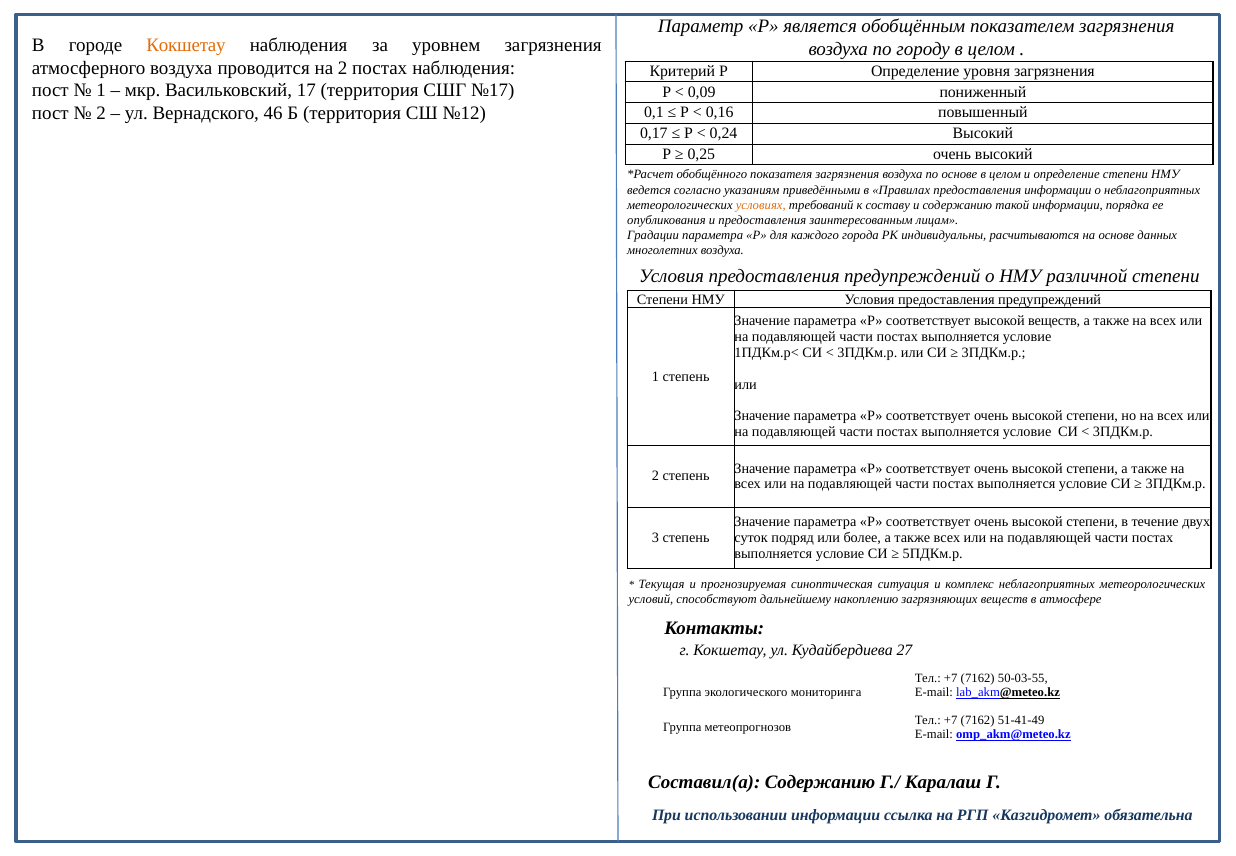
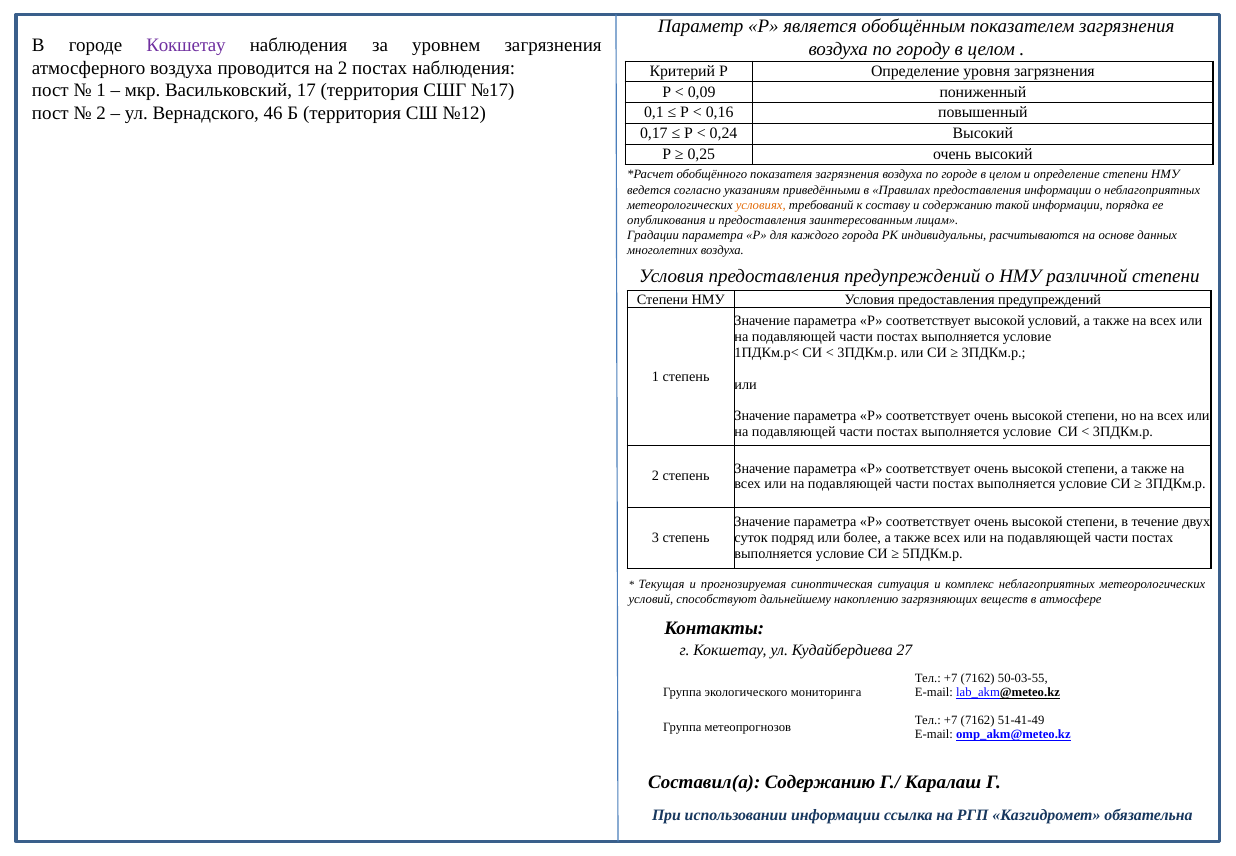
Кокшетау at (186, 45) colour: orange -> purple
по основе: основе -> городе
высокой веществ: веществ -> условий
